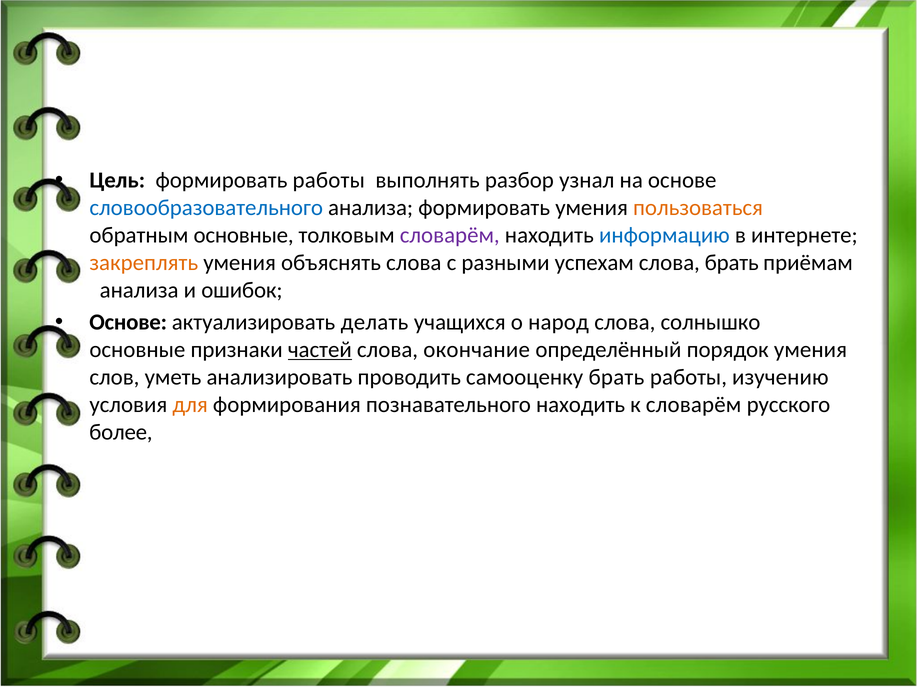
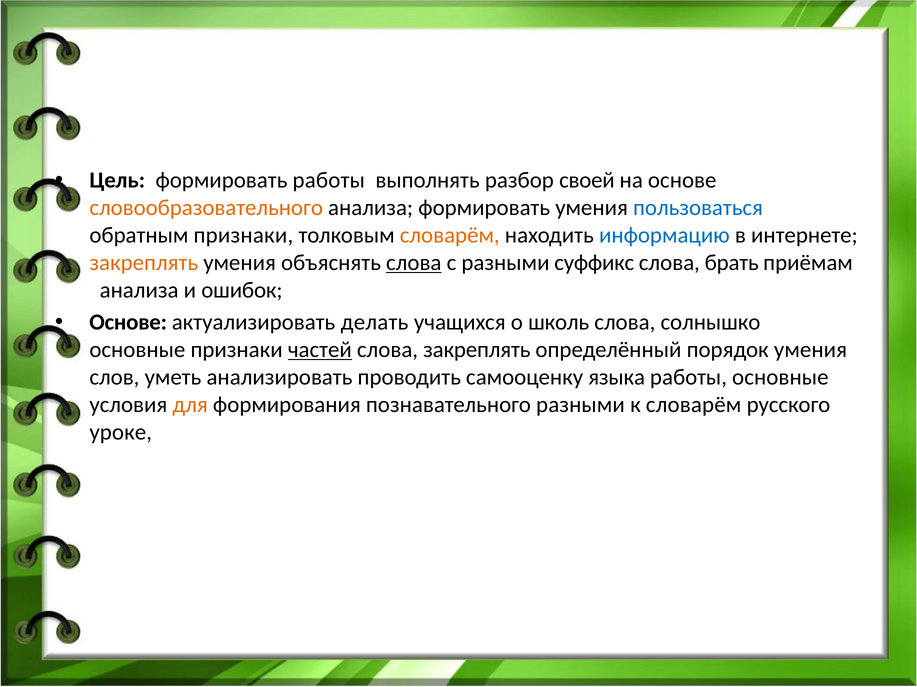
узнал: узнал -> своей
словообразовательного colour: blue -> orange
пользоваться colour: orange -> blue
обратным основные: основные -> признаки
словарём at (450, 235) colour: purple -> orange
слова at (414, 263) underline: none -> present
успехам: успехам -> суффикс
народ: народ -> школь
слова окончание: окончание -> закреплять
самооценку брать: брать -> языка
работы изучению: изучению -> основные
познавательного находить: находить -> разными
более: более -> уроке
